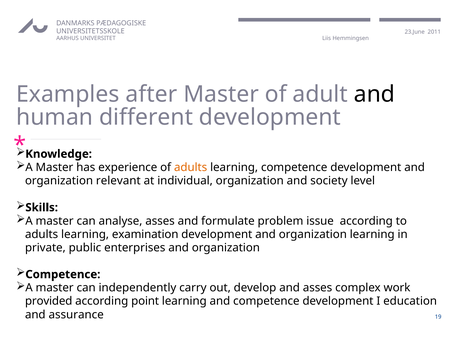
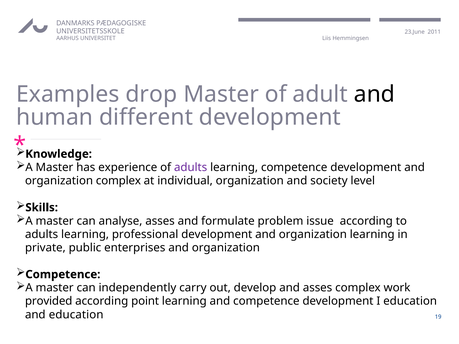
after: after -> drop
adults at (191, 167) colour: orange -> purple
organization relevant: relevant -> complex
examination: examination -> professional
and assurance: assurance -> education
